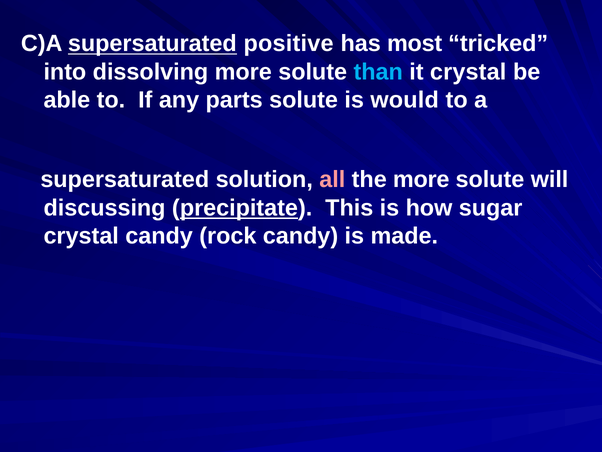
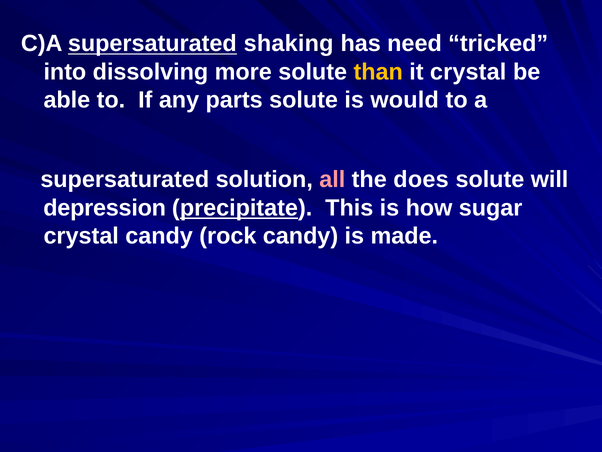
positive: positive -> shaking
most: most -> need
than colour: light blue -> yellow
the more: more -> does
discussing: discussing -> depression
